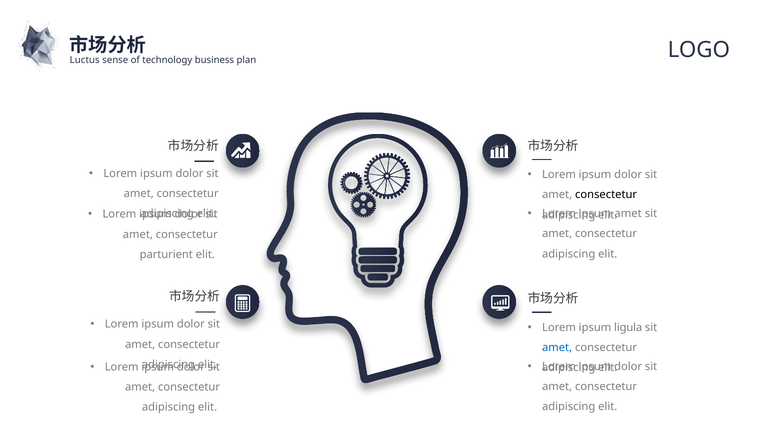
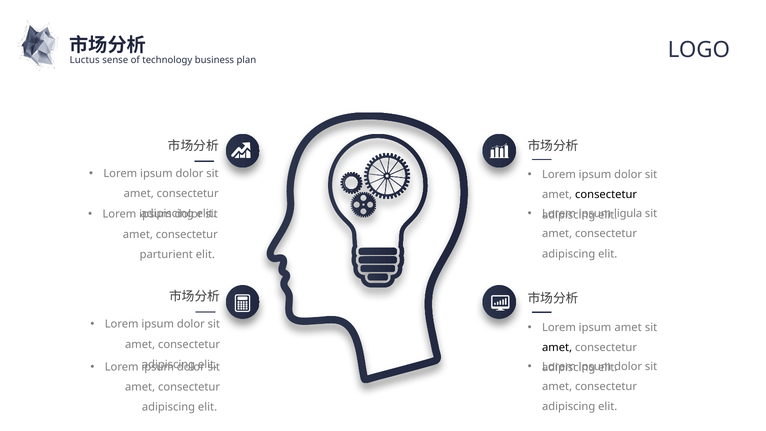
amet at (628, 214): amet -> ligula
ipsum ligula: ligula -> amet
amet at (557, 348) colour: blue -> black
